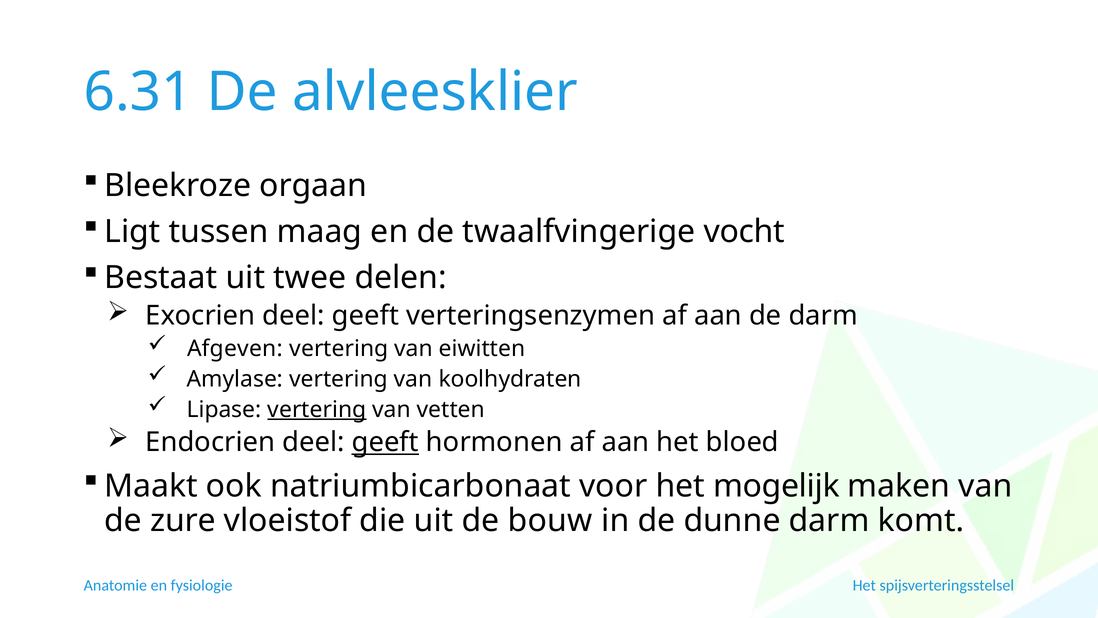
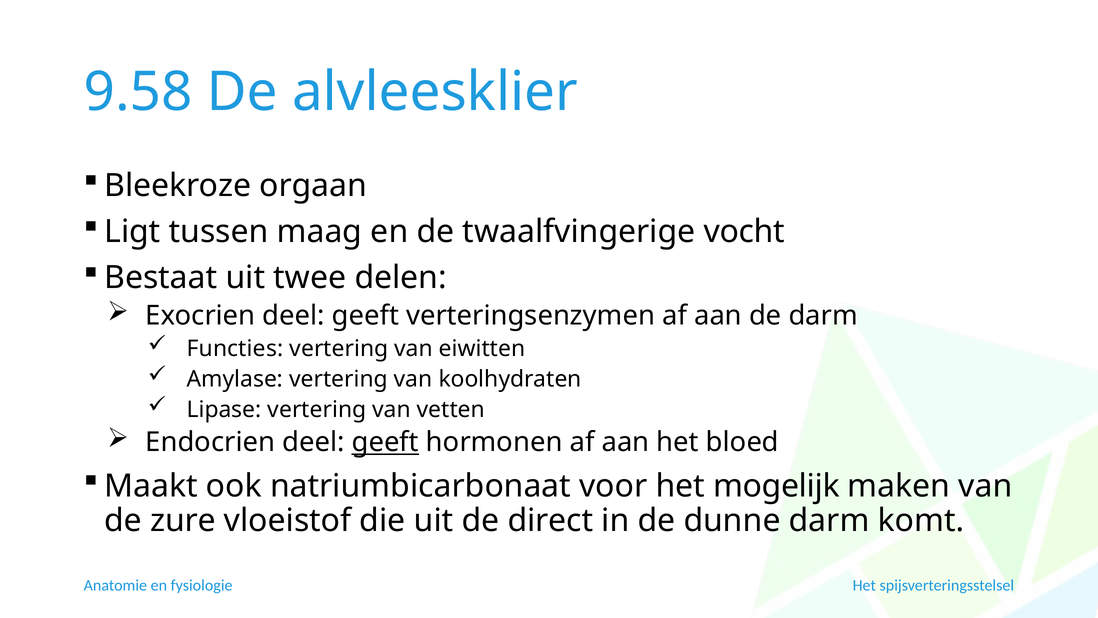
6.31: 6.31 -> 9.58
Afgeven: Afgeven -> Functies
vertering at (317, 409) underline: present -> none
bouw: bouw -> direct
